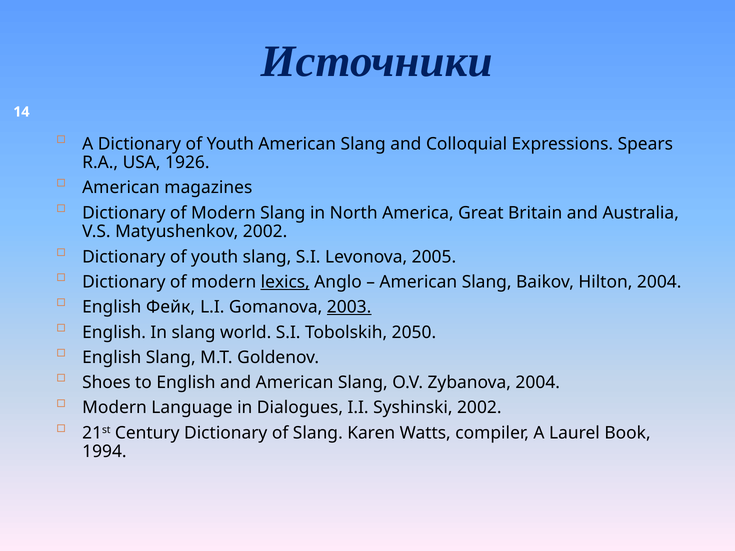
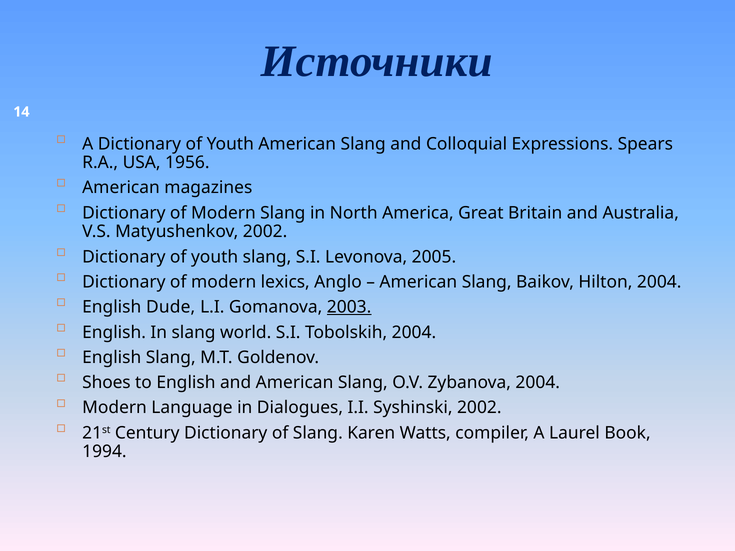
1926: 1926 -> 1956
lexics underline: present -> none
Фейк: Фейк -> Dude
Tobolskih 2050: 2050 -> 2004
